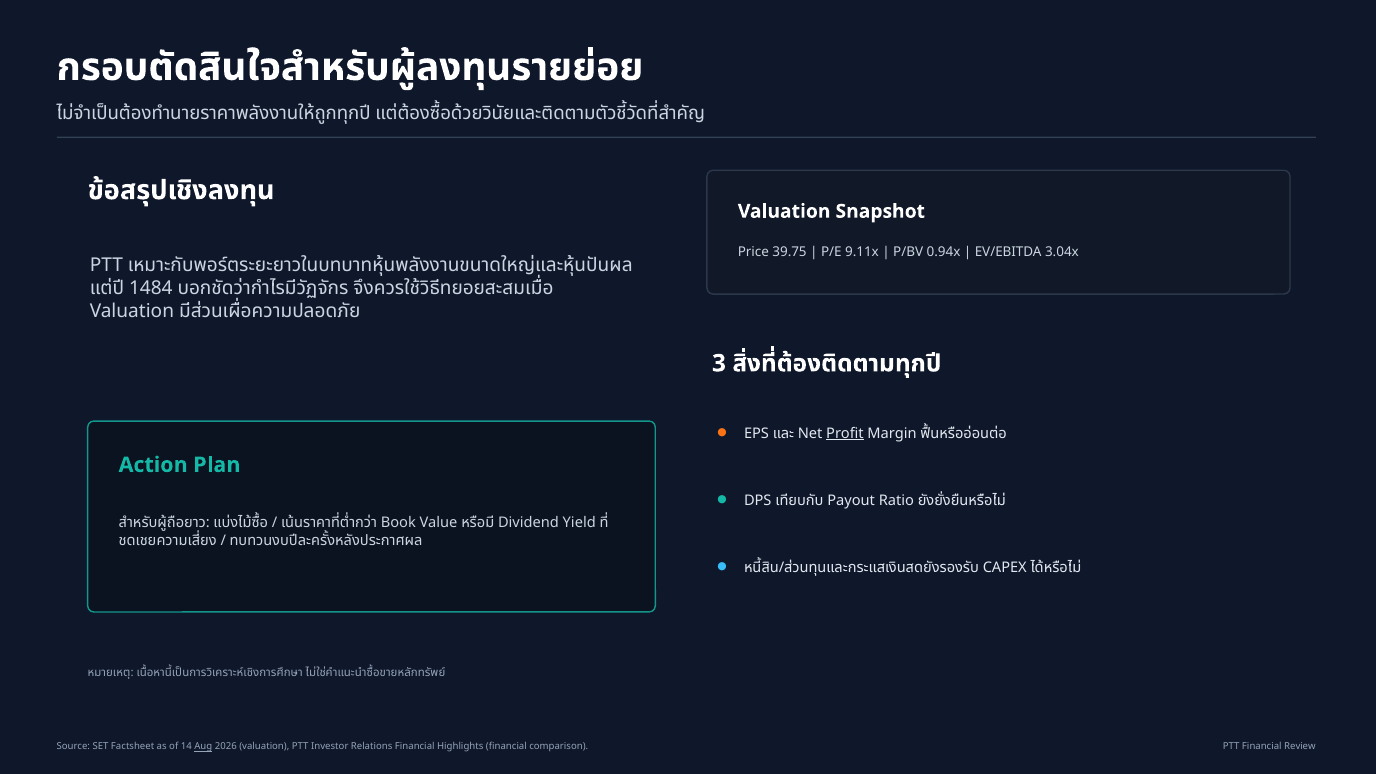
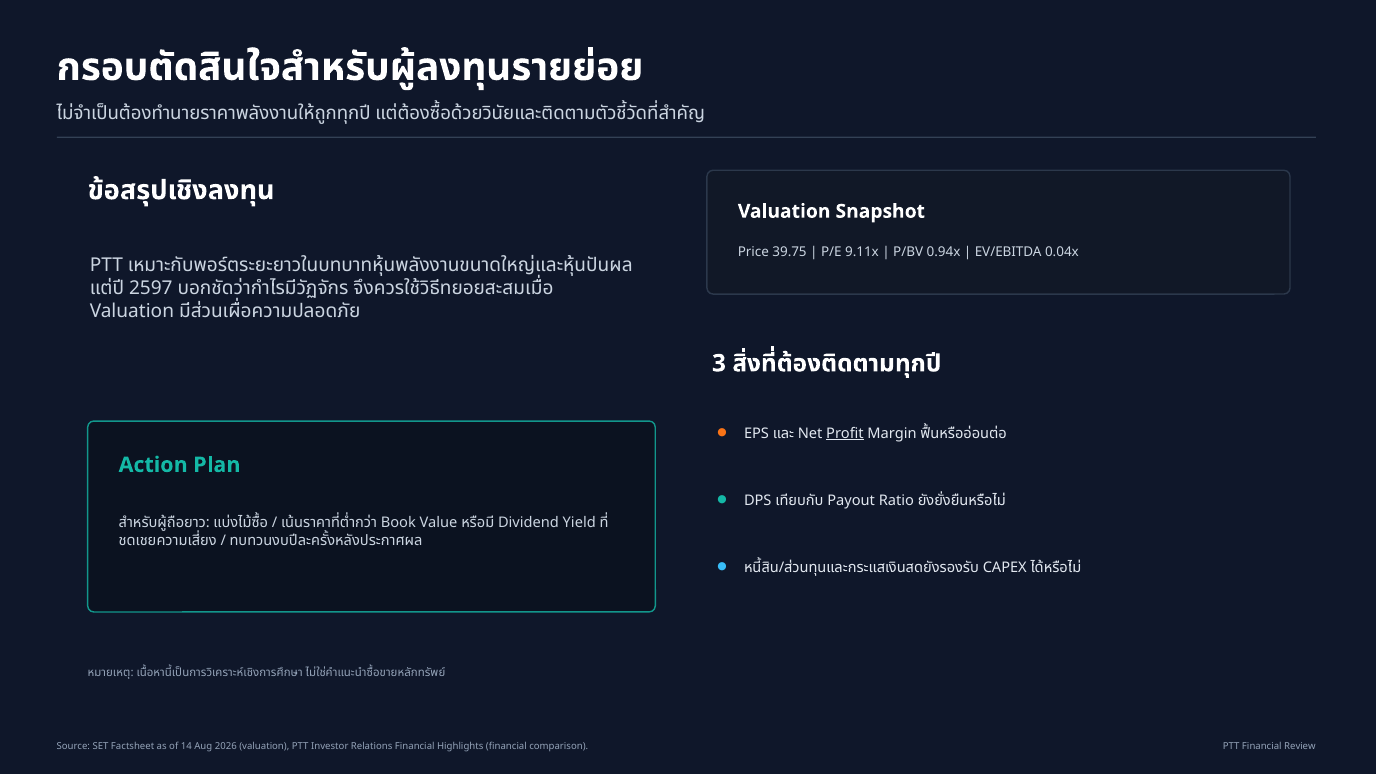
3.04x: 3.04x -> 0.04x
1484: 1484 -> 2597
Aug underline: present -> none
